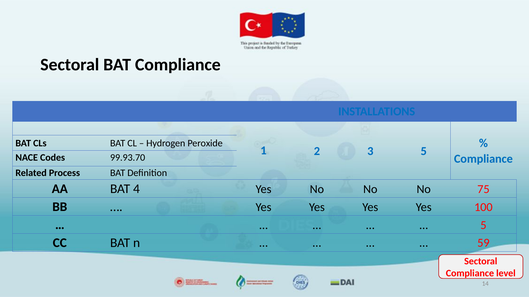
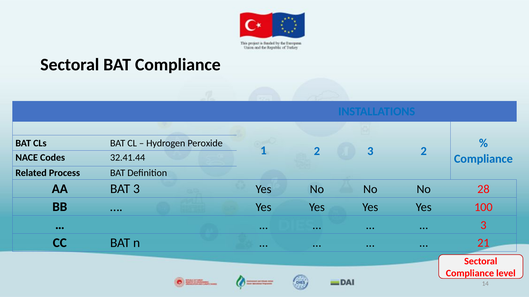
3 5: 5 -> 2
99.93.70: 99.93.70 -> 32.41.44
BAT 4: 4 -> 3
75: 75 -> 28
5 at (483, 225): 5 -> 3
59: 59 -> 21
